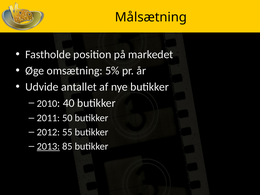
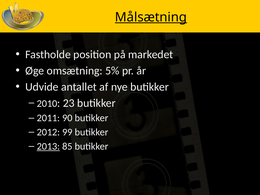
Målsætning underline: none -> present
40: 40 -> 23
50: 50 -> 90
55: 55 -> 99
